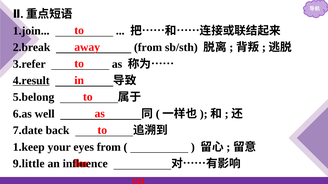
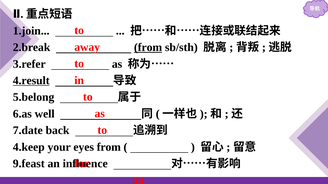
from at (148, 47) underline: none -> present
1.keep: 1.keep -> 4.keep
9.little: 9.little -> 9.feast
